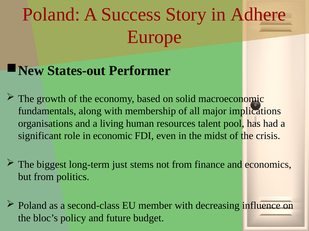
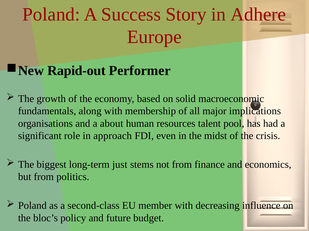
States-out: States-out -> Rapid-out
living: living -> about
economic: economic -> approach
